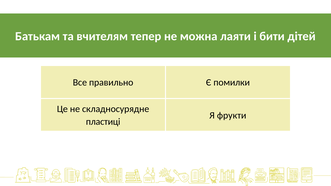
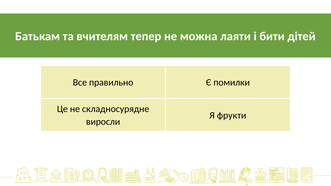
пластиці: пластиці -> виросли
